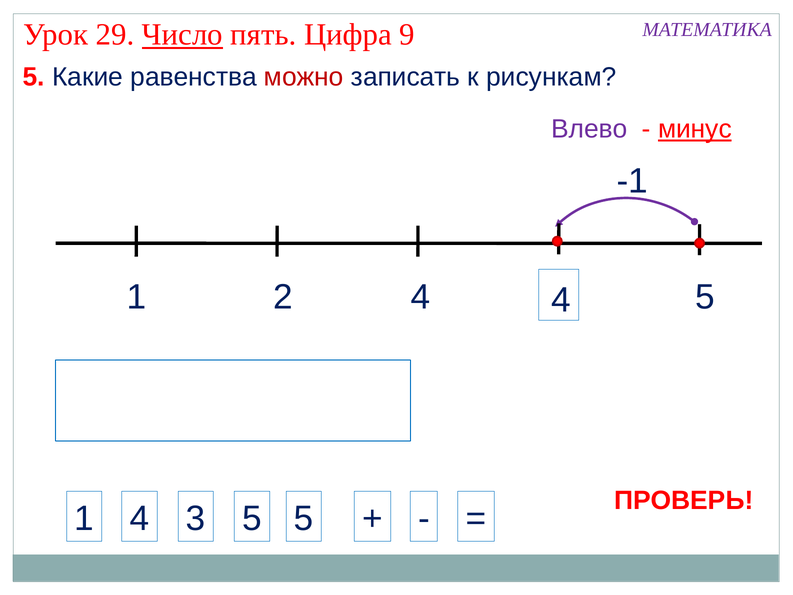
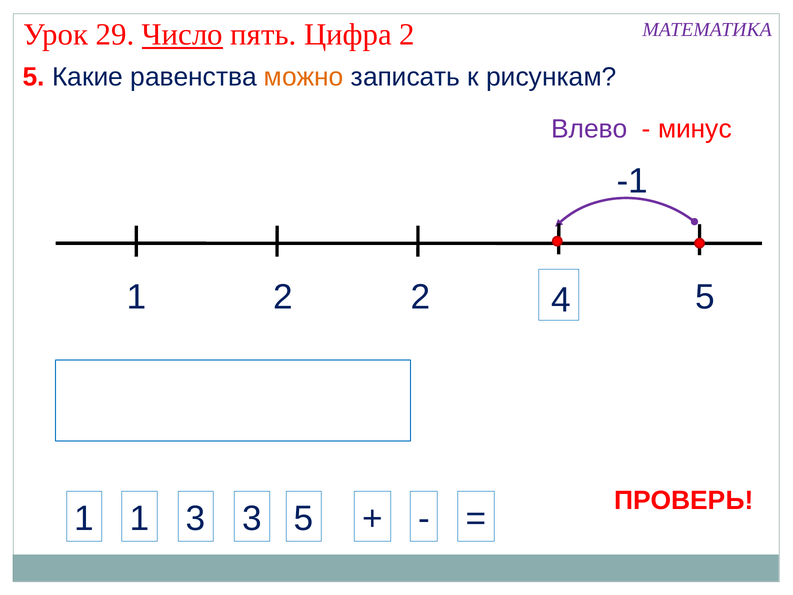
Цифра 9: 9 -> 2
можно colour: red -> orange
минус underline: present -> none
4 at (420, 297): 4 -> 2
4 at (140, 518): 4 -> 1
3 5: 5 -> 3
